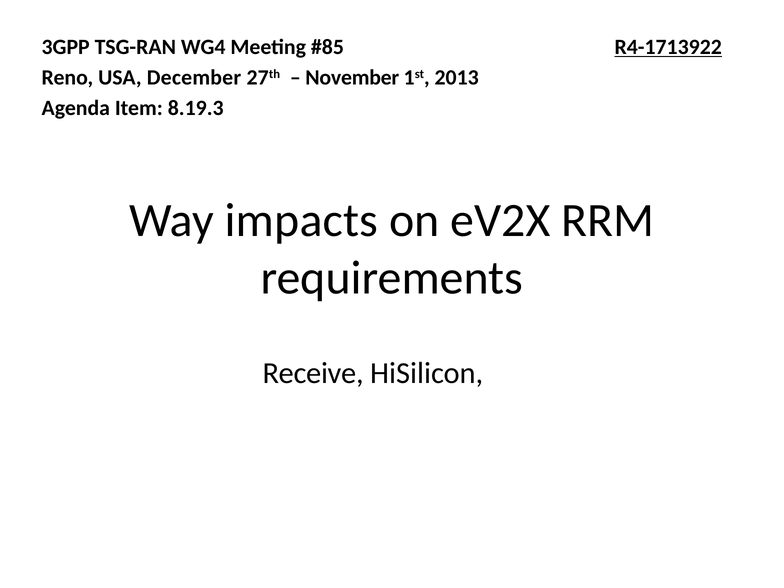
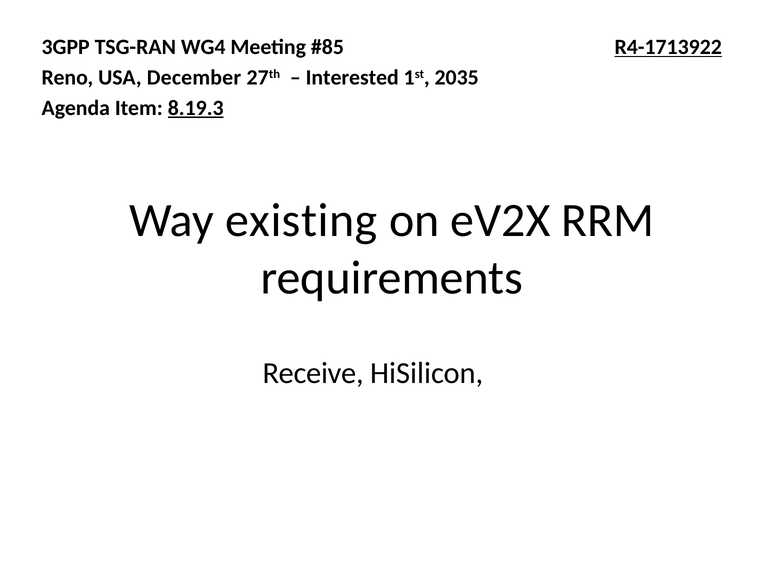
November: November -> Interested
2013: 2013 -> 2035
8.19.3 underline: none -> present
impacts: impacts -> existing
